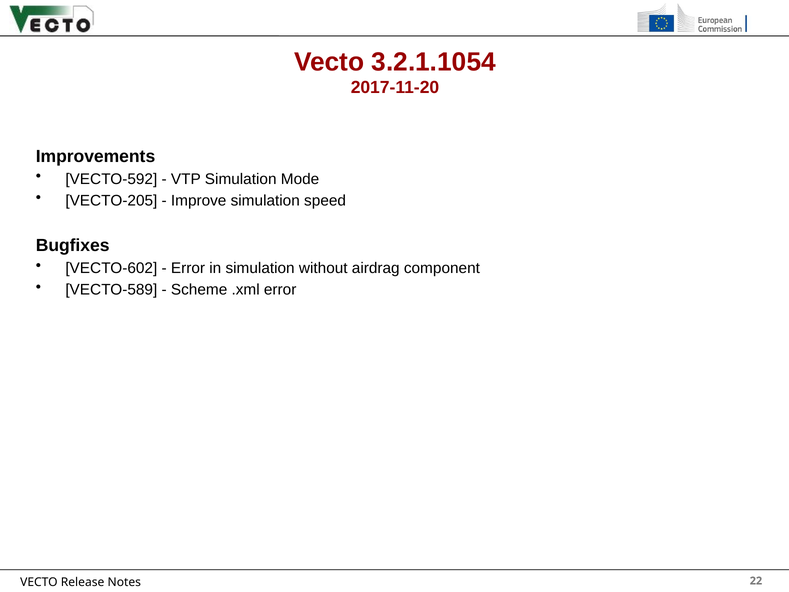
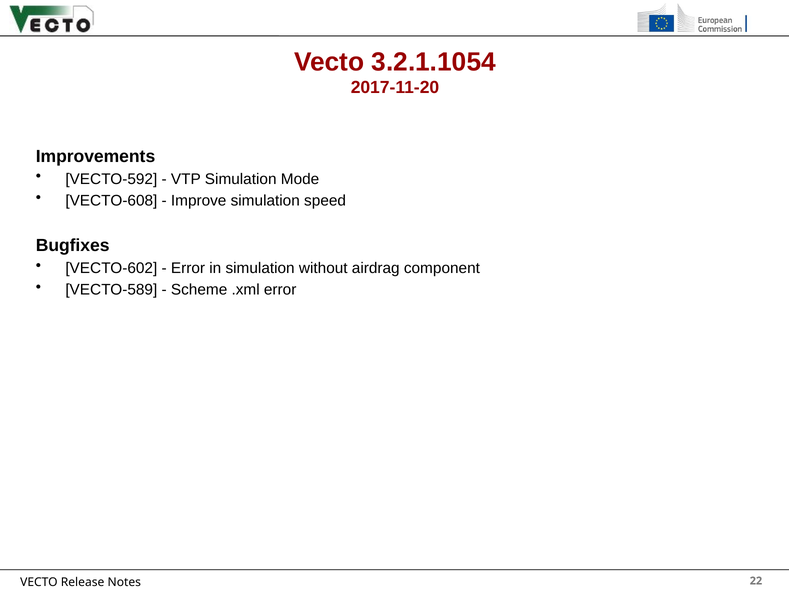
VECTO-205: VECTO-205 -> VECTO-608
